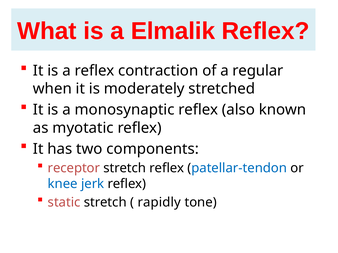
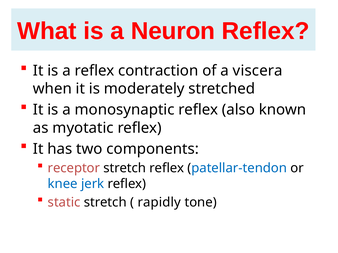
Elmalik: Elmalik -> Neuron
regular: regular -> viscera
